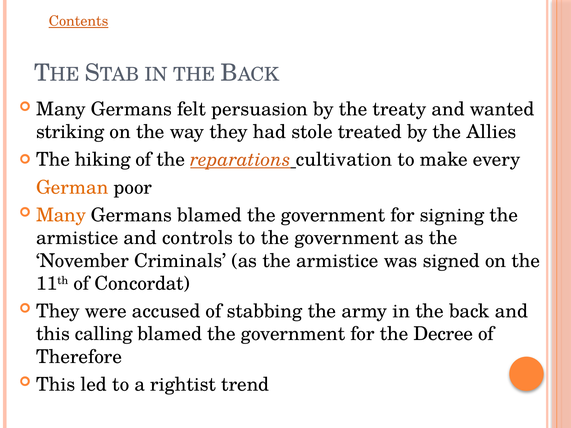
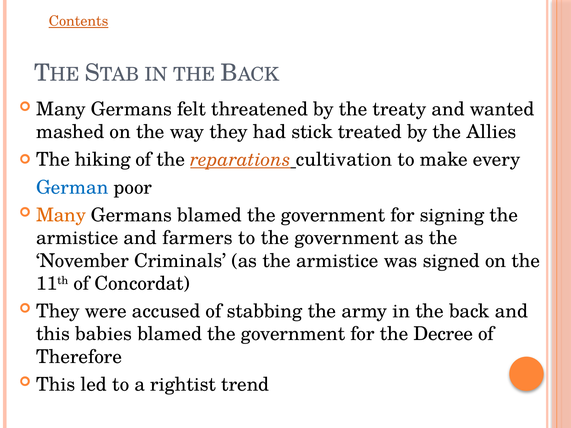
persuasion: persuasion -> threatened
striking: striking -> mashed
stole: stole -> stick
German colour: orange -> blue
controls: controls -> farmers
calling: calling -> babies
